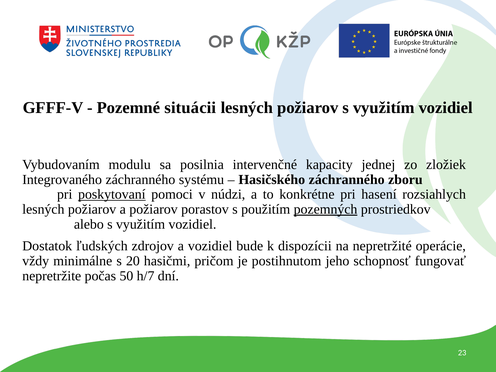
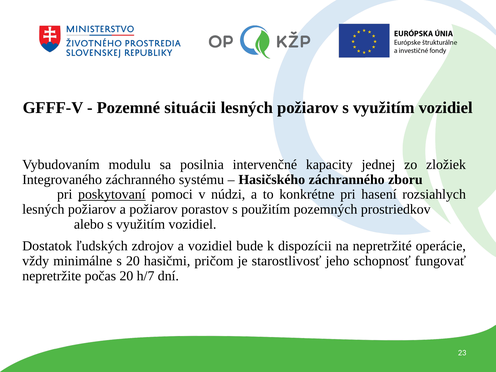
pozemných underline: present -> none
postihnutom: postihnutom -> starostlivosť
počas 50: 50 -> 20
